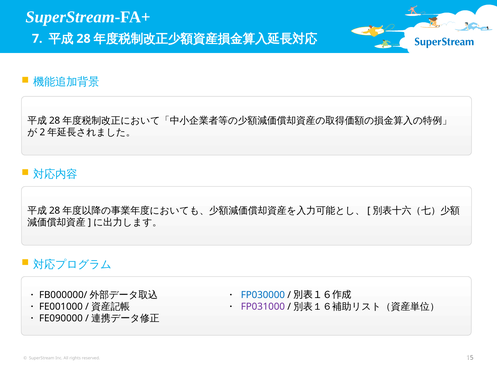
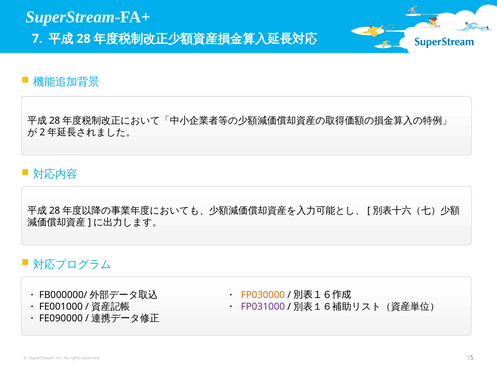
FP030000 colour: blue -> orange
